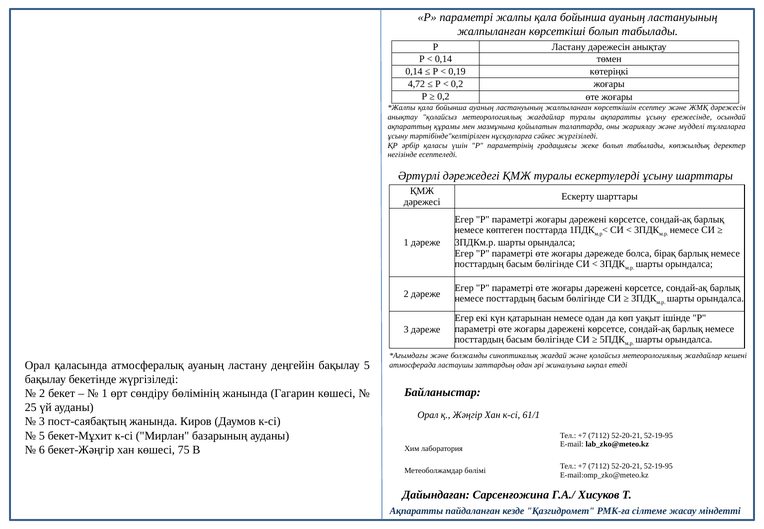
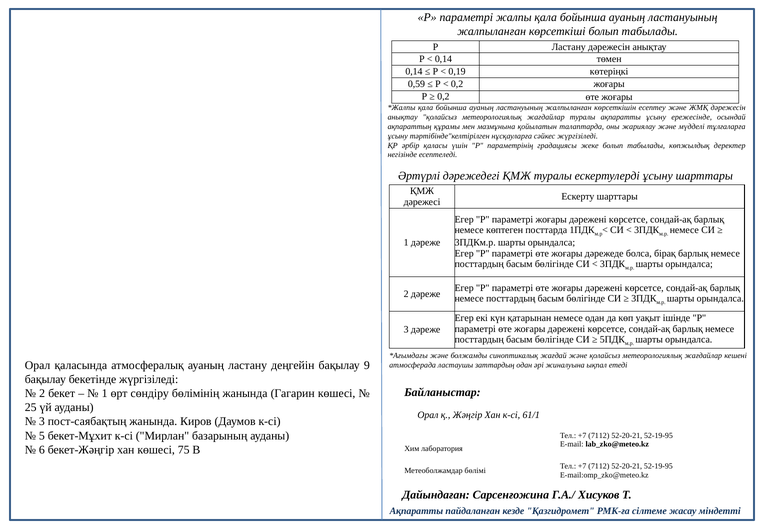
4,72: 4,72 -> 0,59
бақылау 5: 5 -> 9
